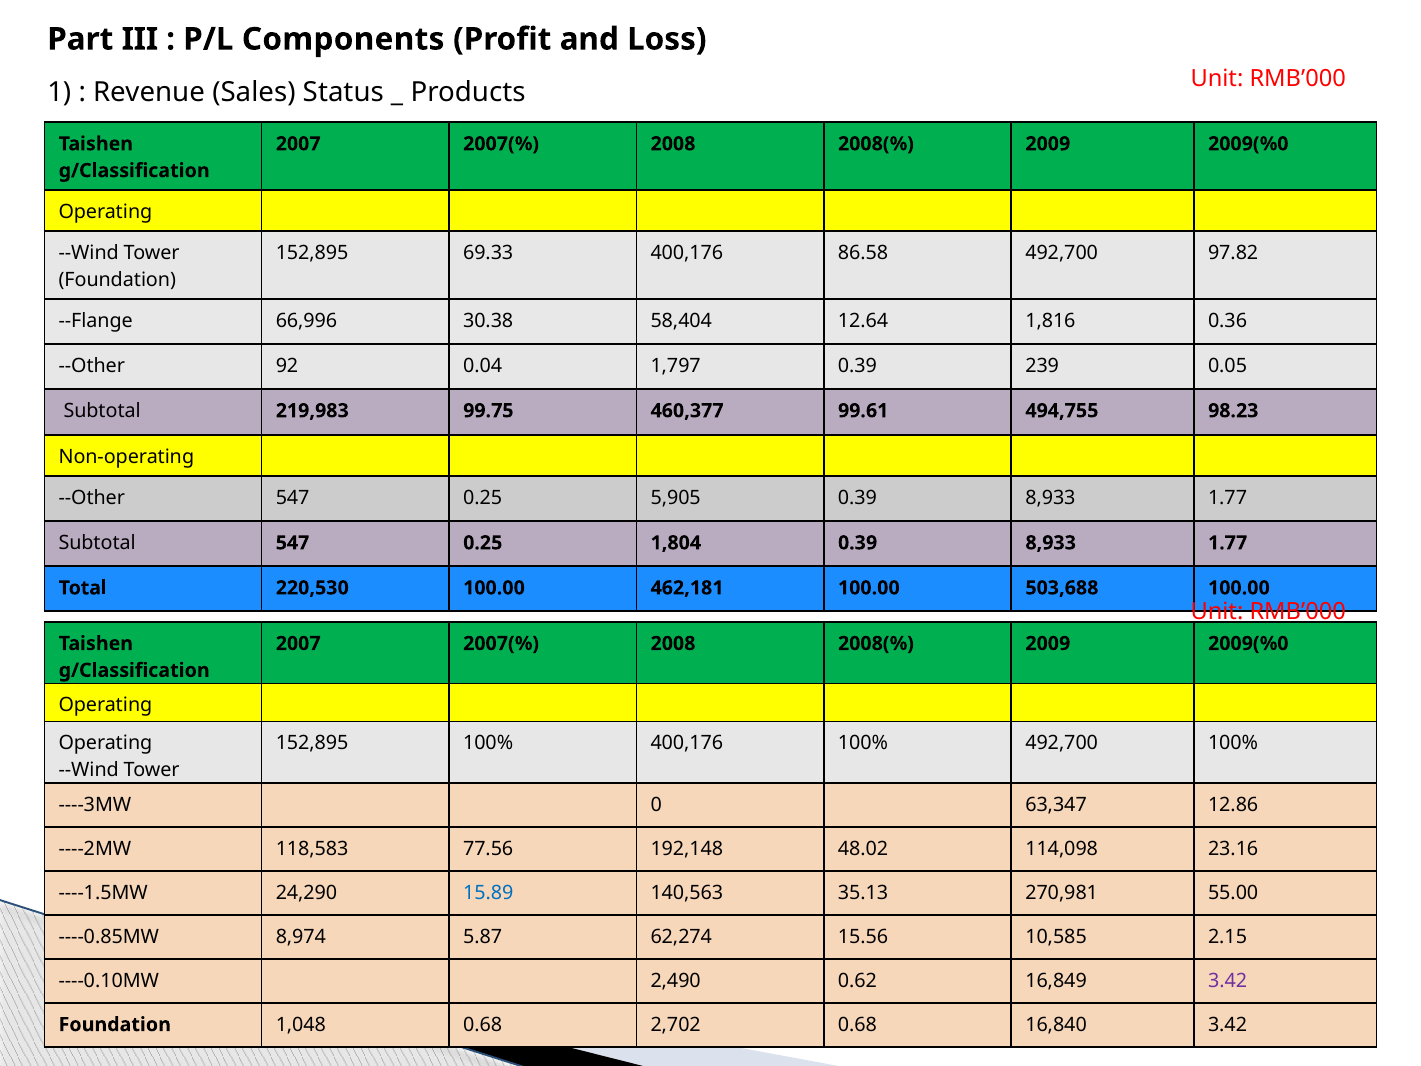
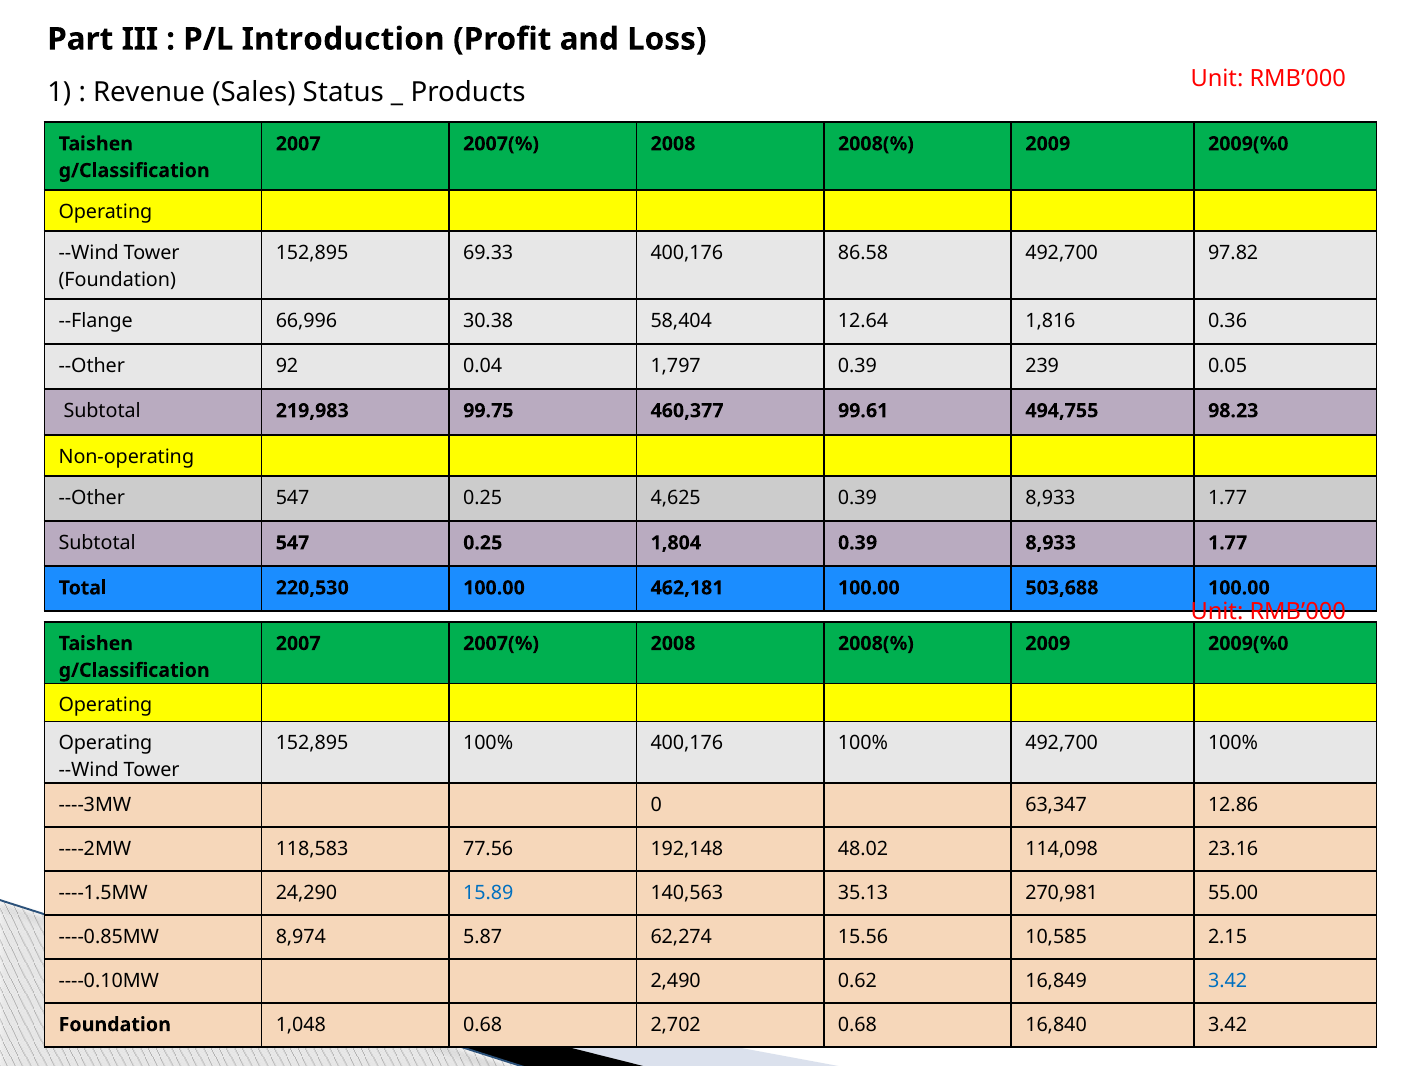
Components: Components -> Introduction
5,905: 5,905 -> 4,625
3.42 at (1228, 980) colour: purple -> blue
